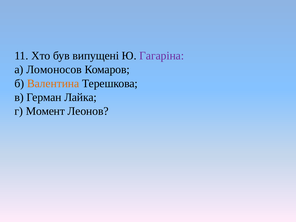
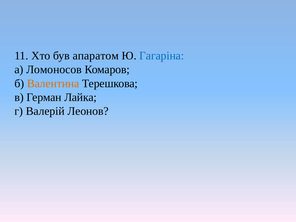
випущені: випущені -> апаратом
Гагаріна colour: purple -> blue
Момент: Момент -> Валерій
